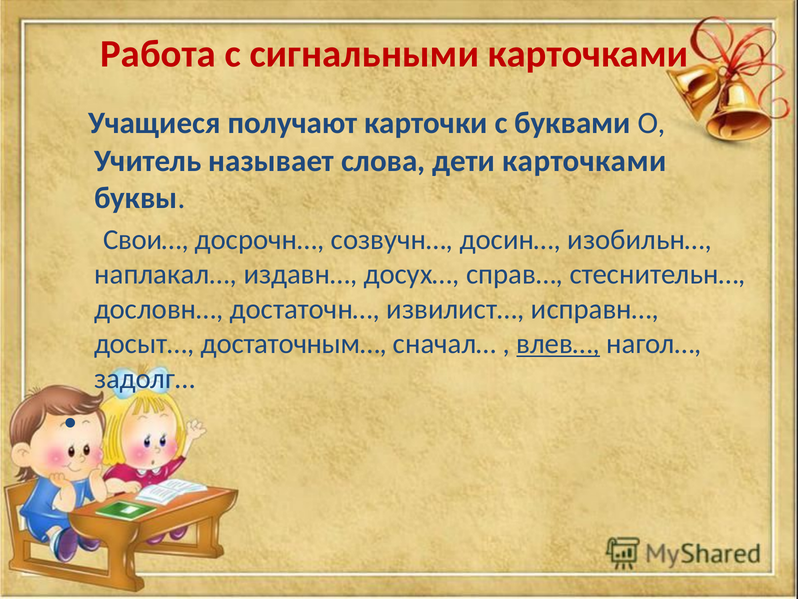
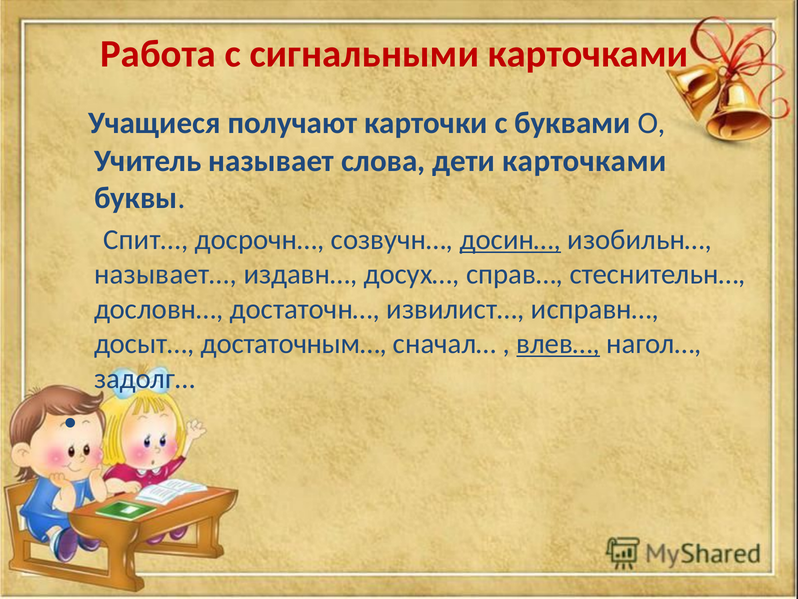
Свои…: Свои… -> Спит…
досин… underline: none -> present
наплакал…: наплакал… -> называет…
